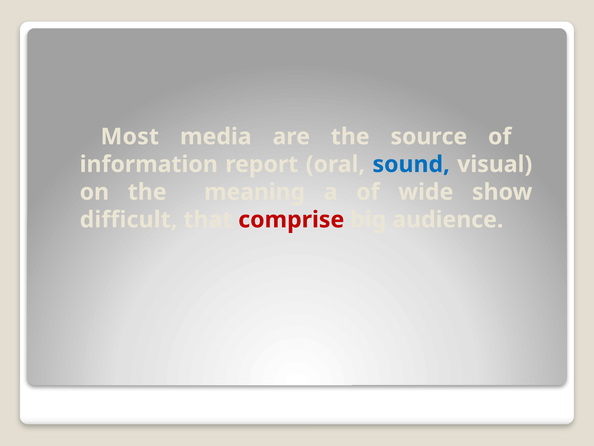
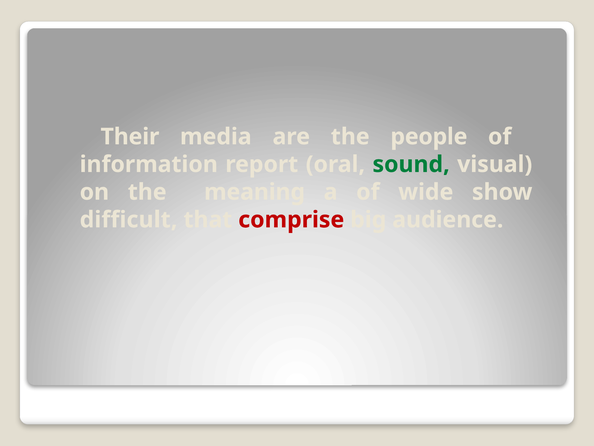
Most: Most -> Their
source: source -> people
sound colour: blue -> green
